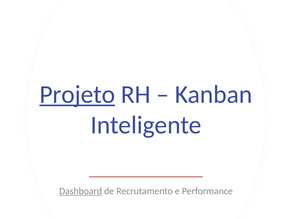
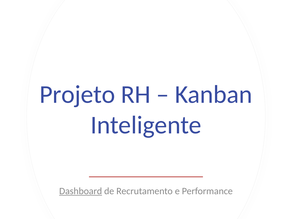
Projeto underline: present -> none
